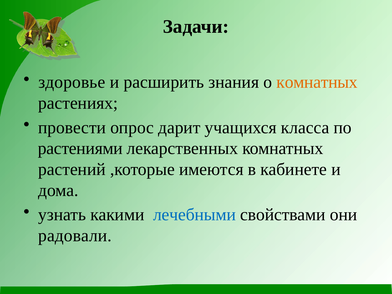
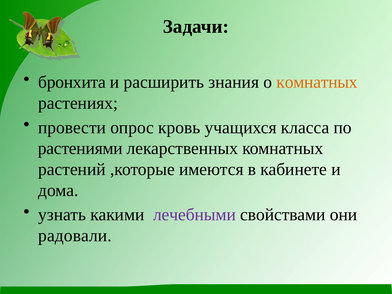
здоровье: здоровье -> бронхита
дарит: дарит -> кровь
лечебными colour: blue -> purple
